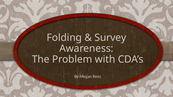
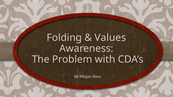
Survey: Survey -> Values
